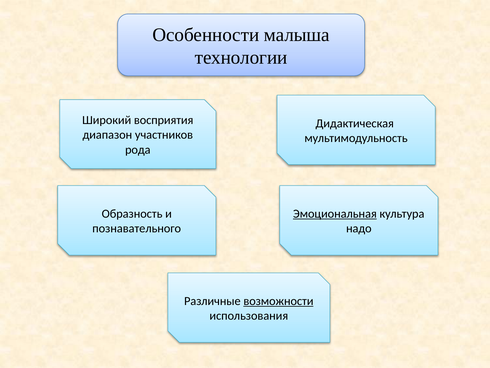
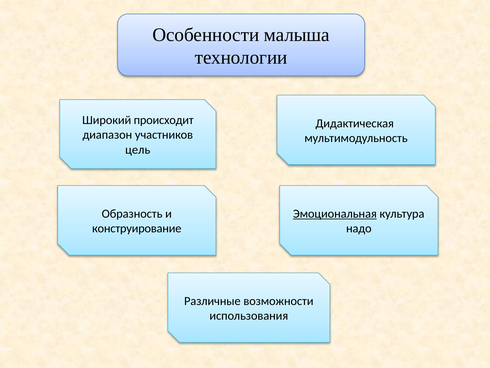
восприятия: восприятия -> происходит
рода: рода -> цель
познавательного: познавательного -> конструирование
возможности underline: present -> none
